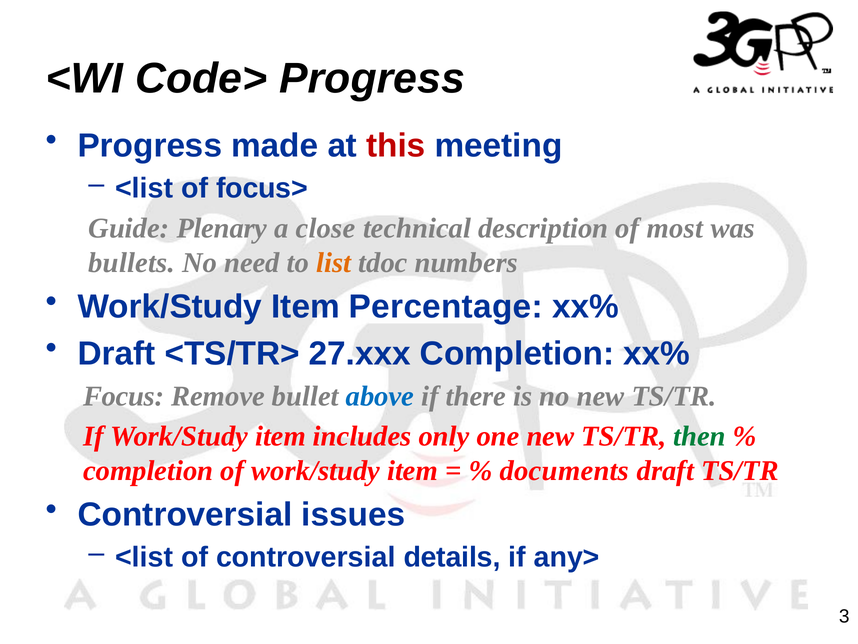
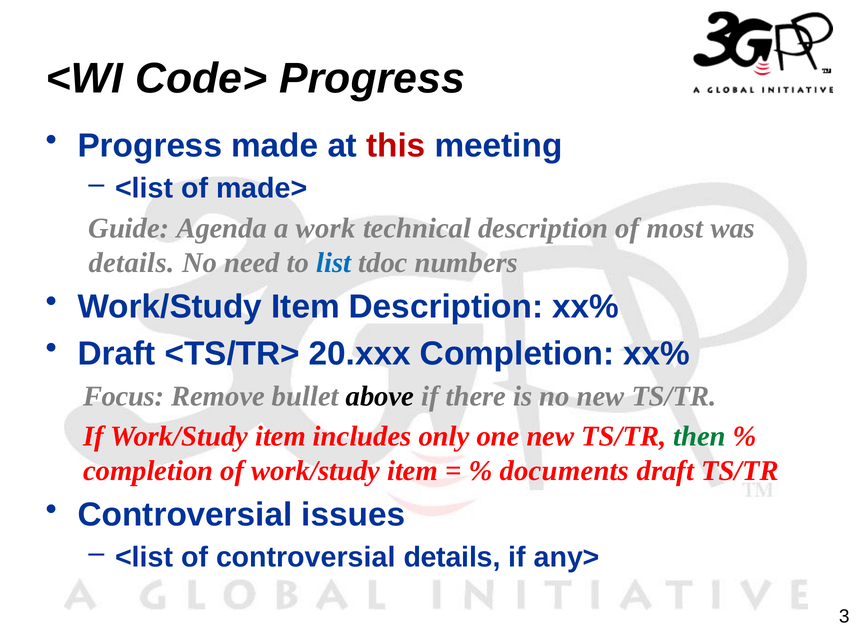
focus>: focus> -> made>
Plenary: Plenary -> Agenda
close: close -> work
bullets at (132, 262): bullets -> details
list colour: orange -> blue
Item Percentage: Percentage -> Description
27.xxx: 27.xxx -> 20.xxx
above colour: blue -> black
